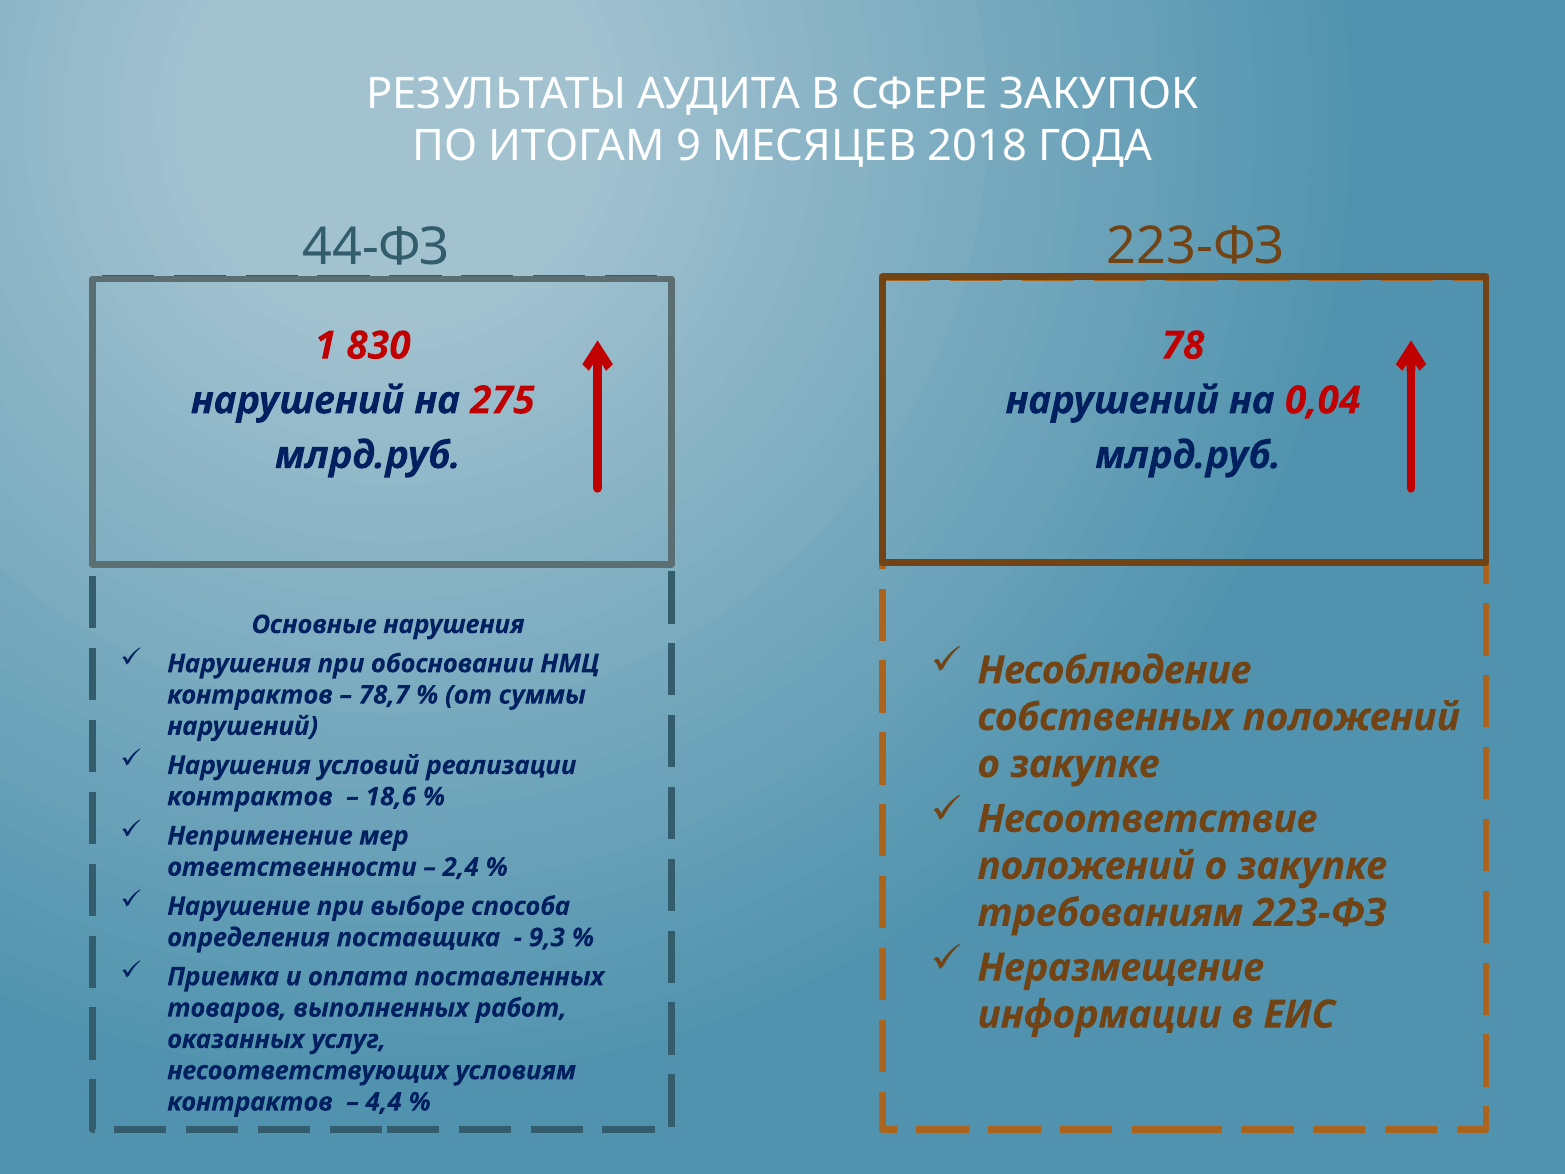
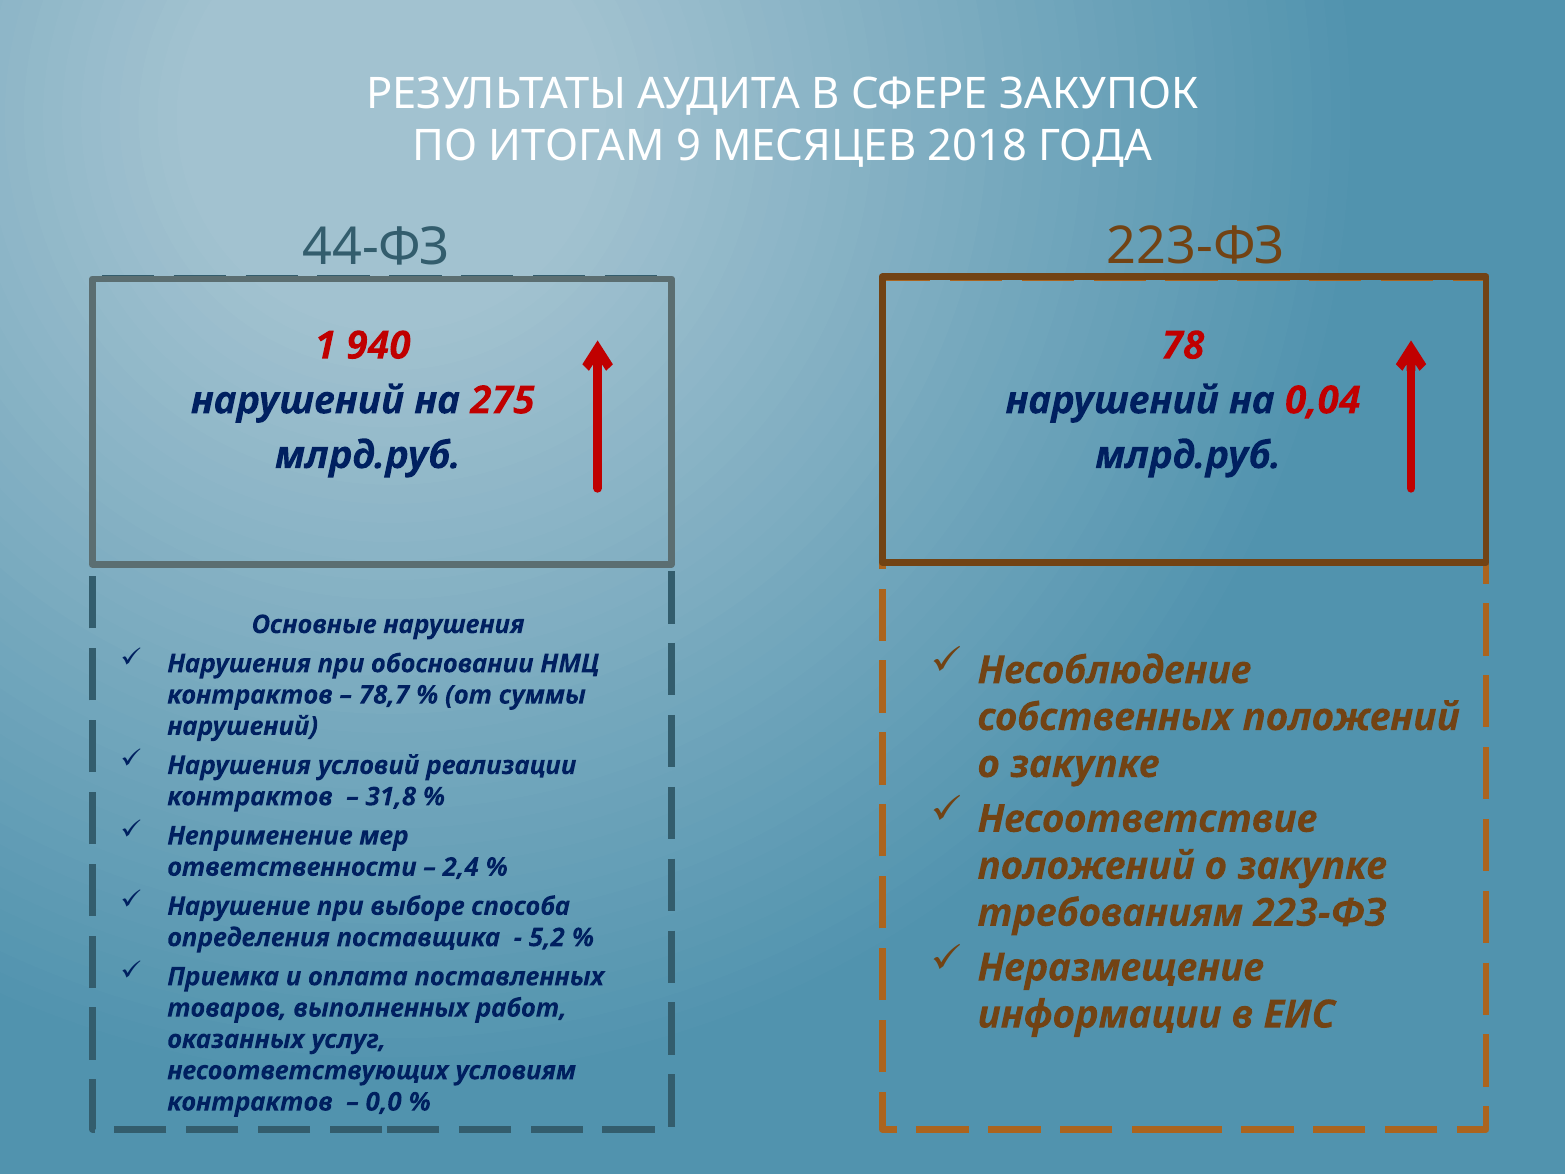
830: 830 -> 940
18,6: 18,6 -> 31,8
9,3: 9,3 -> 5,2
4,4: 4,4 -> 0,0
